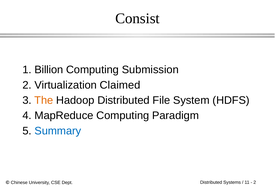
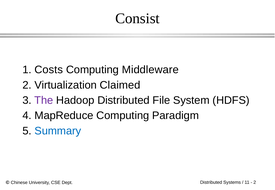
Billion: Billion -> Costs
Submission: Submission -> Middleware
The colour: orange -> purple
